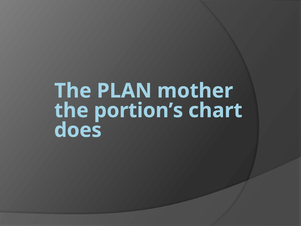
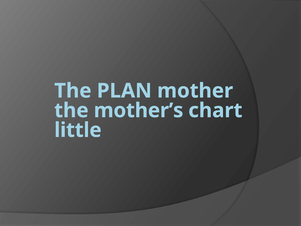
portion’s: portion’s -> mother’s
does: does -> little
